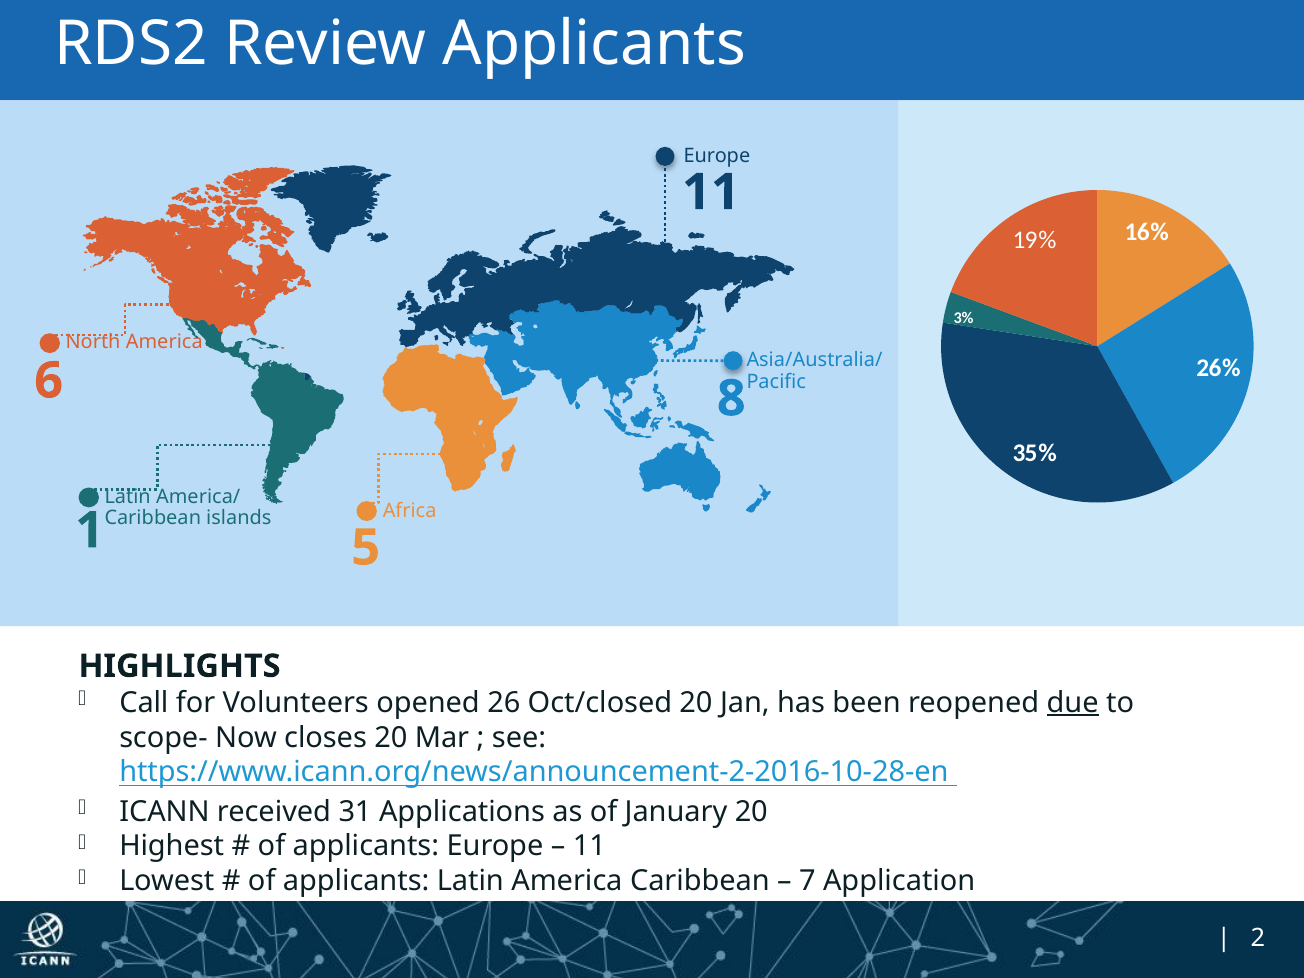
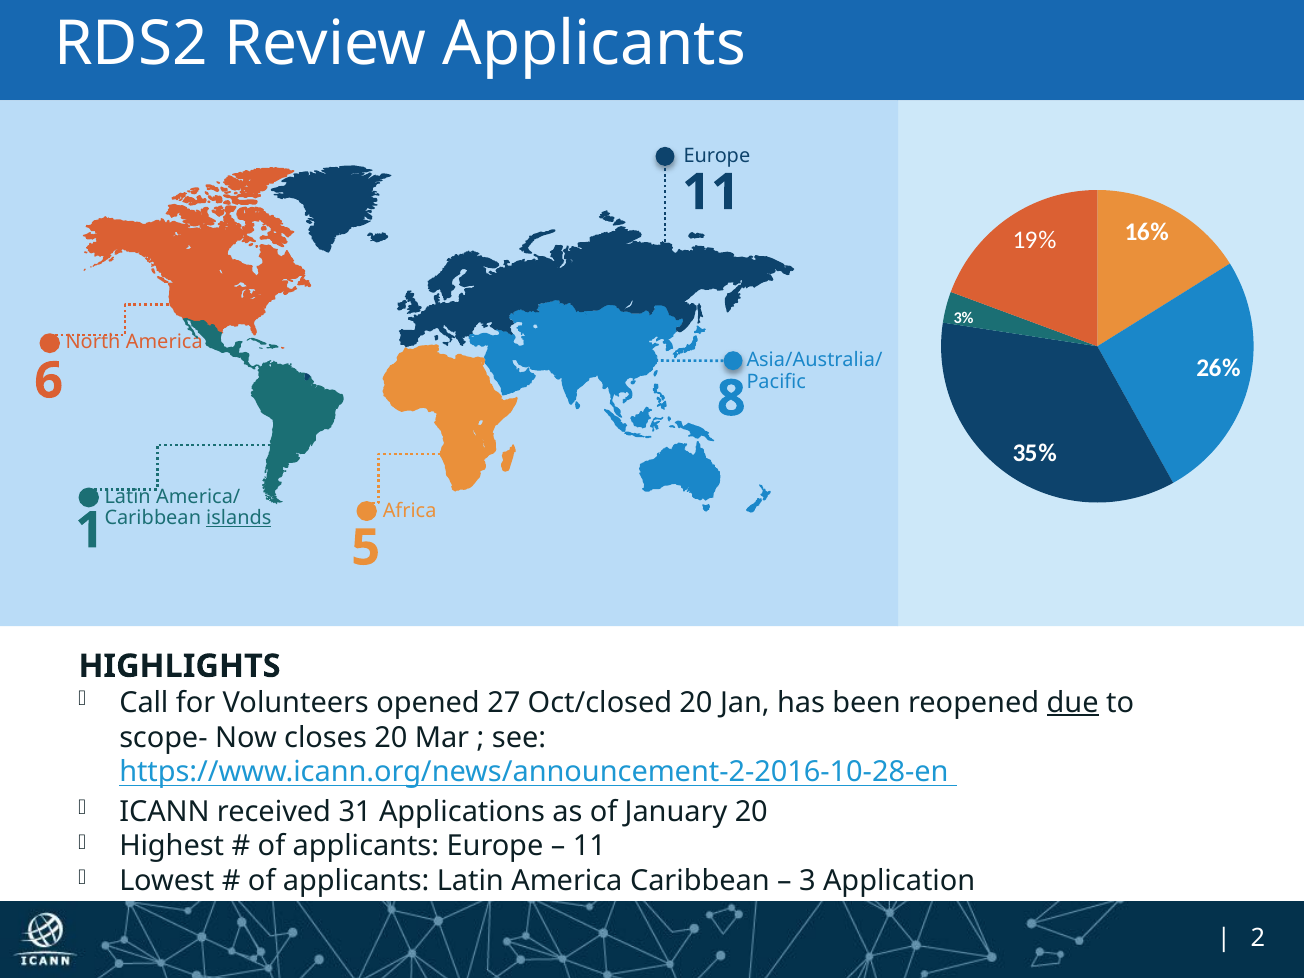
islands underline: none -> present
26: 26 -> 27
7: 7 -> 3
